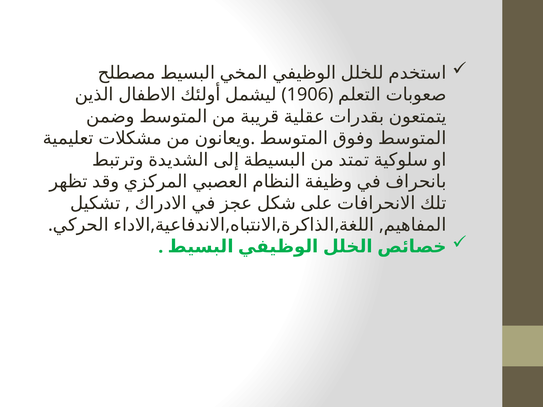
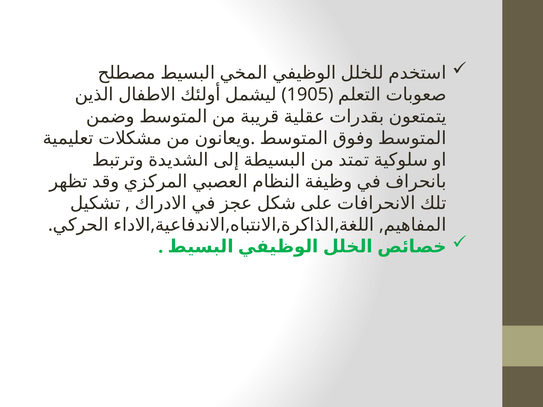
1906: 1906 -> 1905
